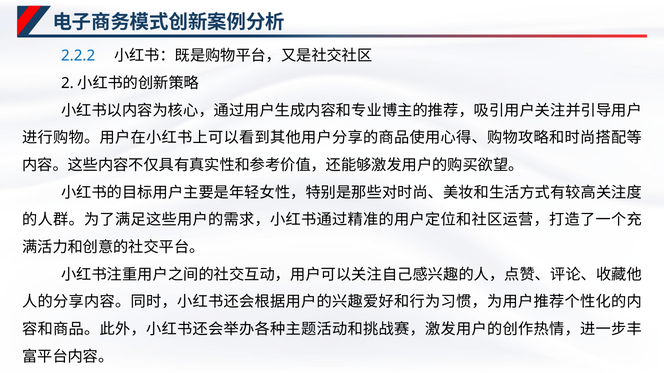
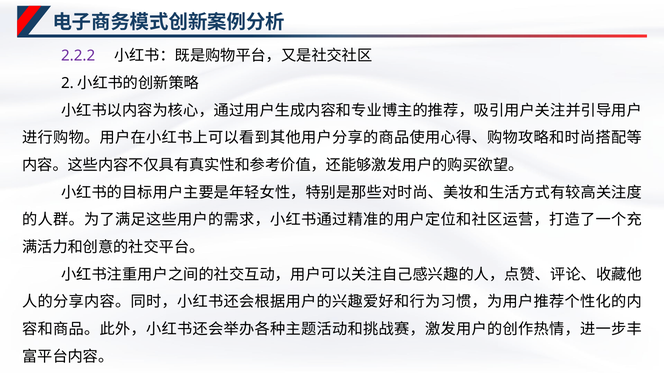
2.2.2 colour: blue -> purple
